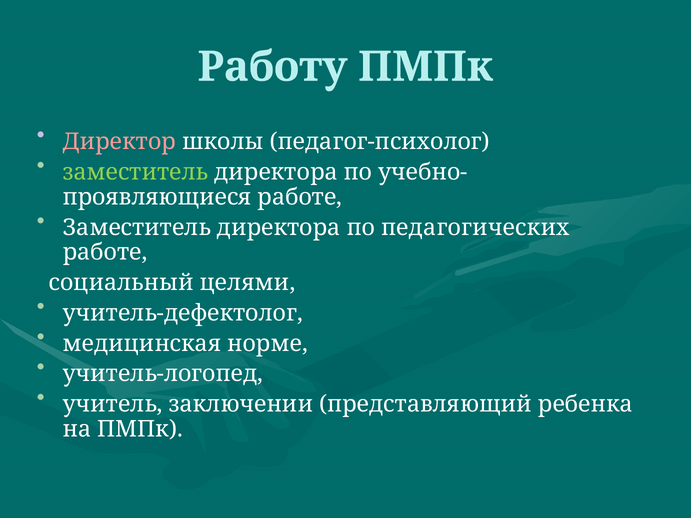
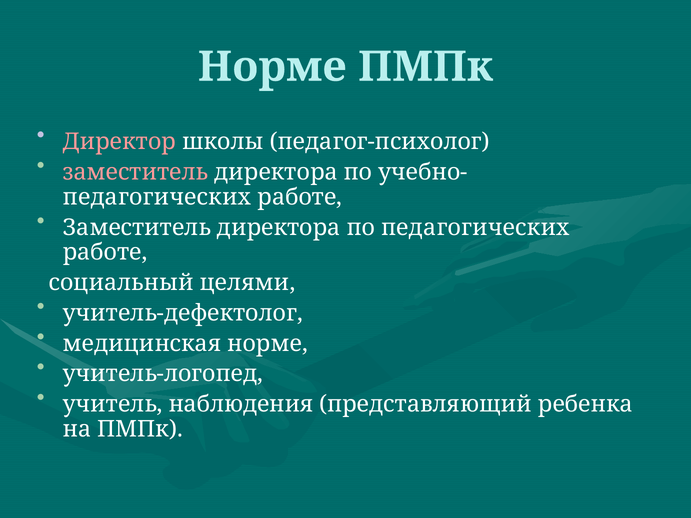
Работу at (273, 67): Работу -> Норме
заместитель at (135, 172) colour: light green -> pink
проявляющиеся at (157, 197): проявляющиеся -> педагогических
заключении: заключении -> наблюдения
